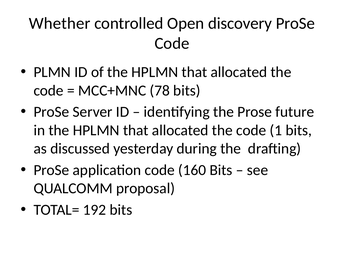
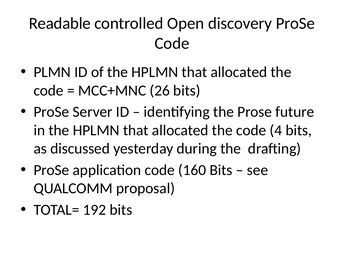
Whether: Whether -> Readable
78: 78 -> 26
1: 1 -> 4
